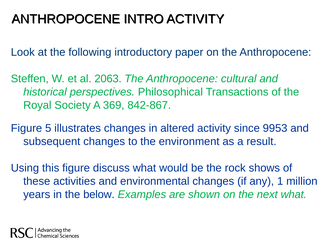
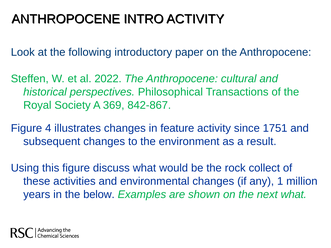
2063: 2063 -> 2022
5: 5 -> 4
altered: altered -> feature
9953: 9953 -> 1751
shows: shows -> collect
